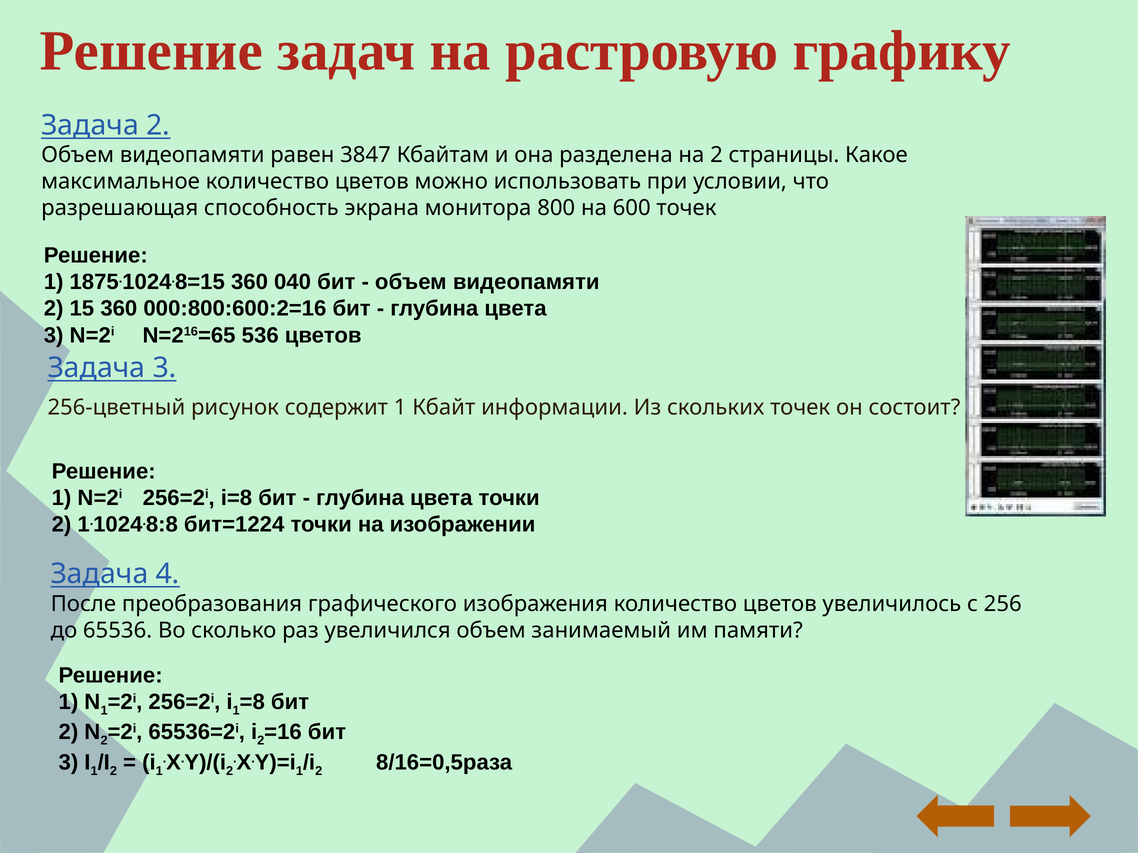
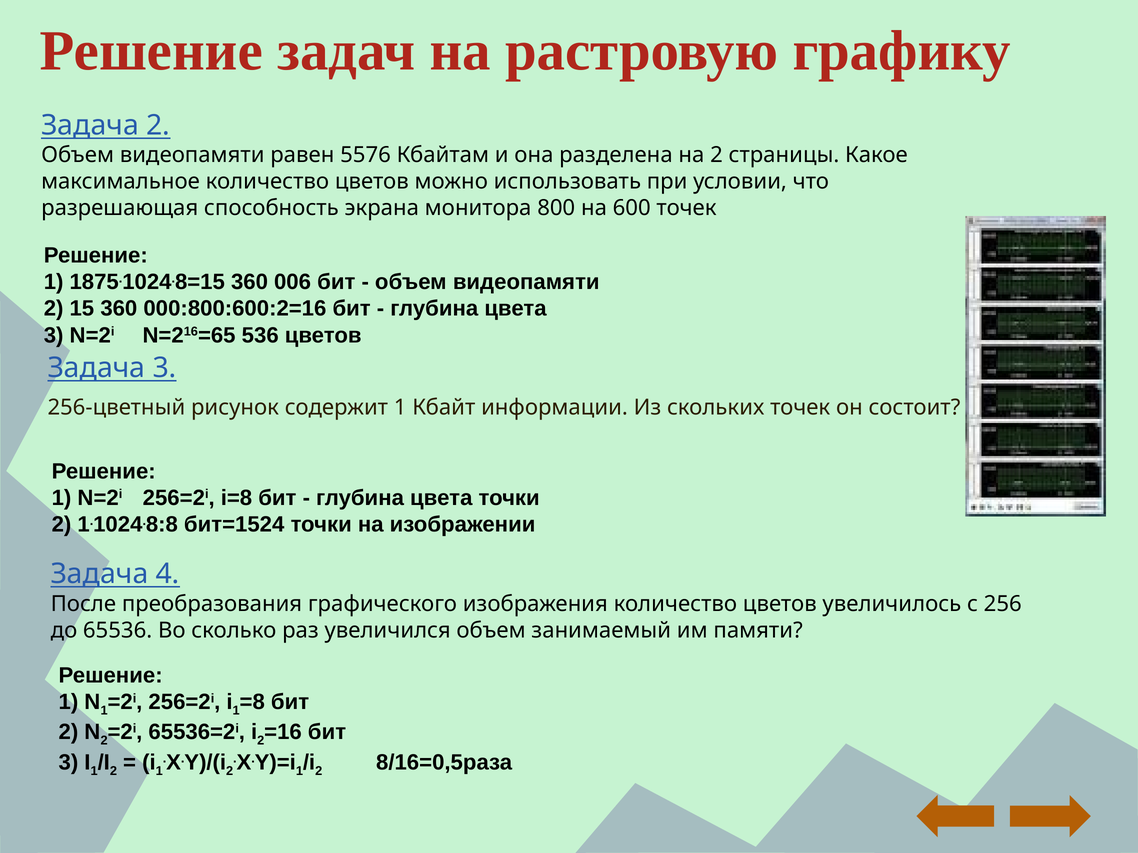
3847: 3847 -> 5576
040: 040 -> 006
бит=1224: бит=1224 -> бит=1524
